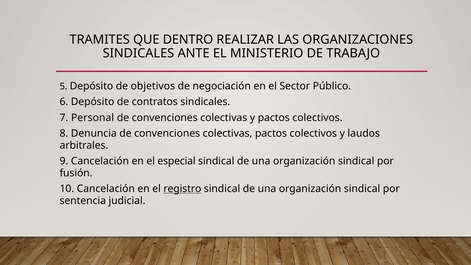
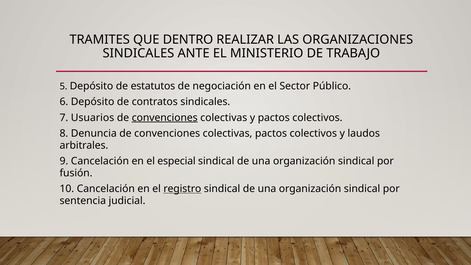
objetivos: objetivos -> estatutos
Personal: Personal -> Usuarios
convenciones at (165, 118) underline: none -> present
